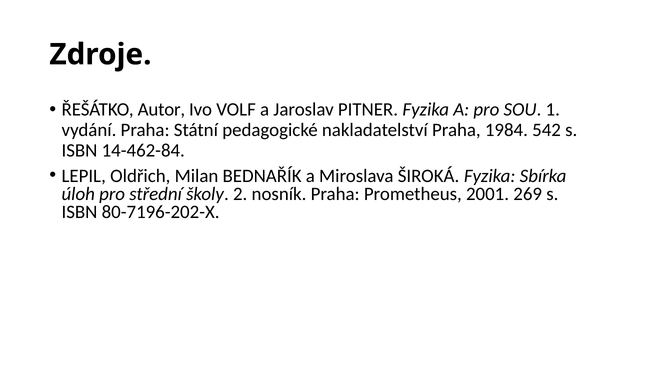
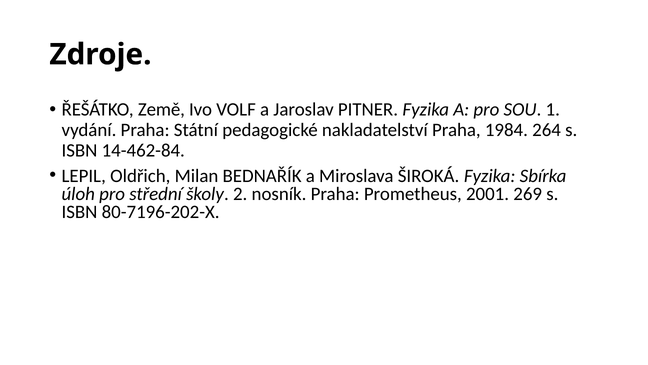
Autor: Autor -> Země
542: 542 -> 264
